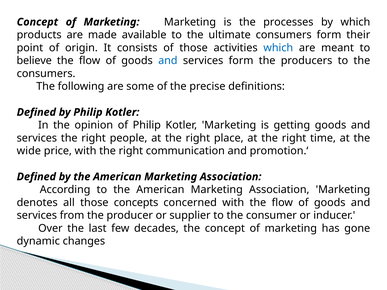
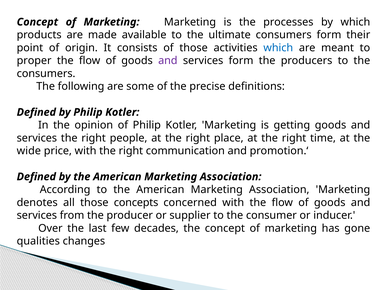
believe: believe -> proper
and at (168, 61) colour: blue -> purple
dynamic: dynamic -> qualities
